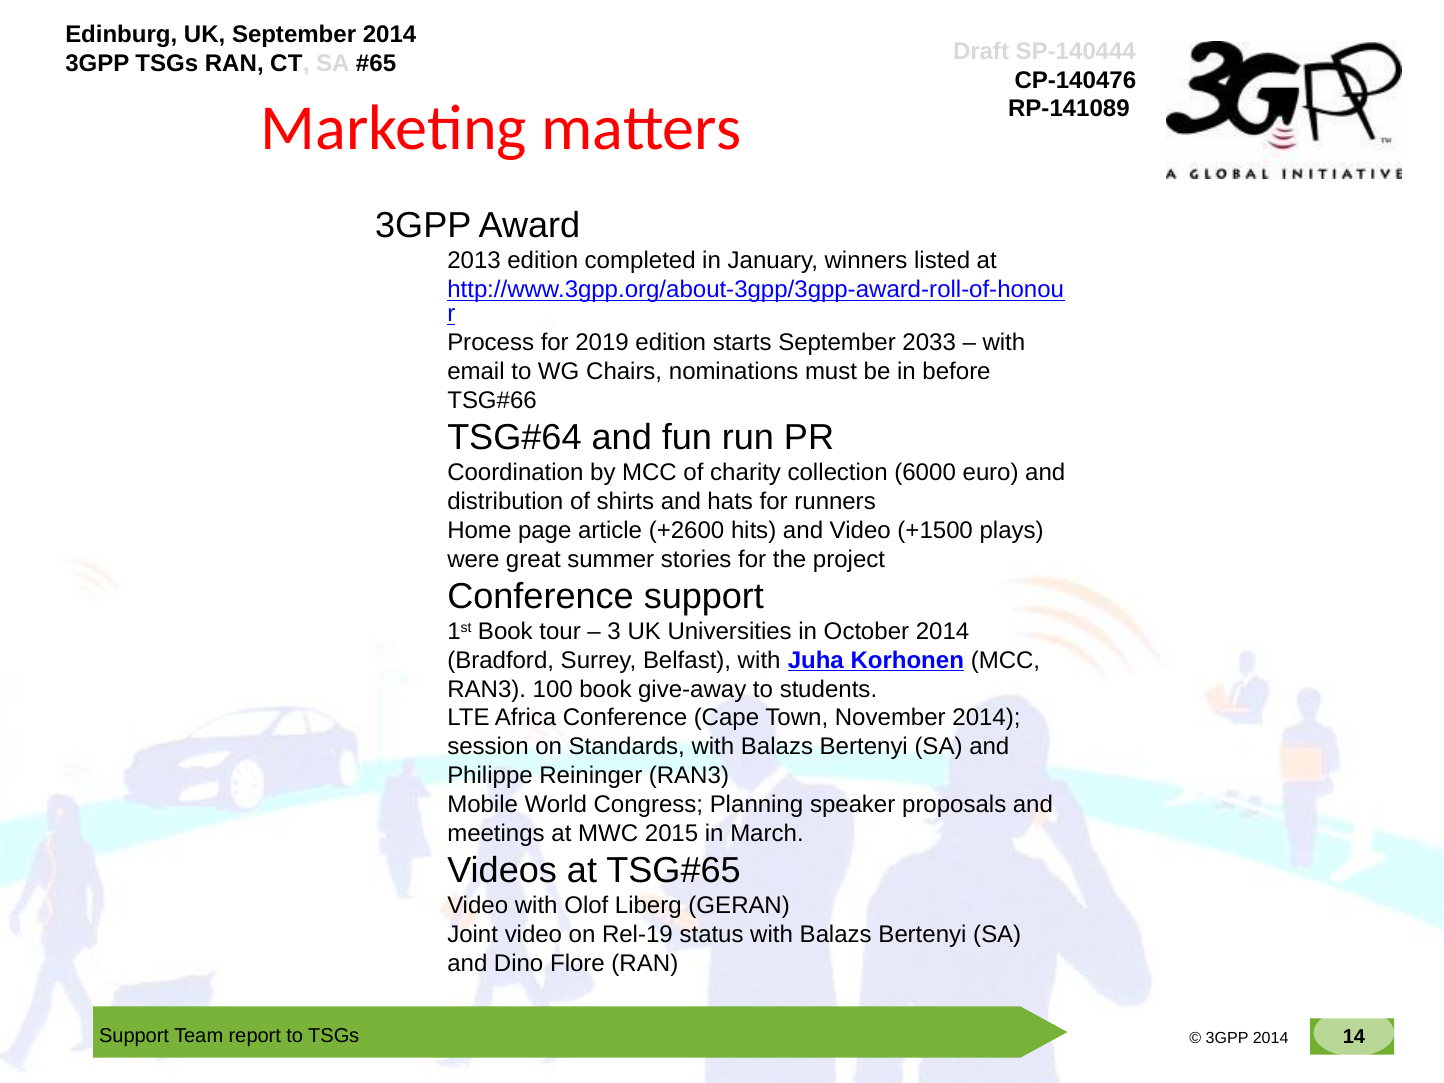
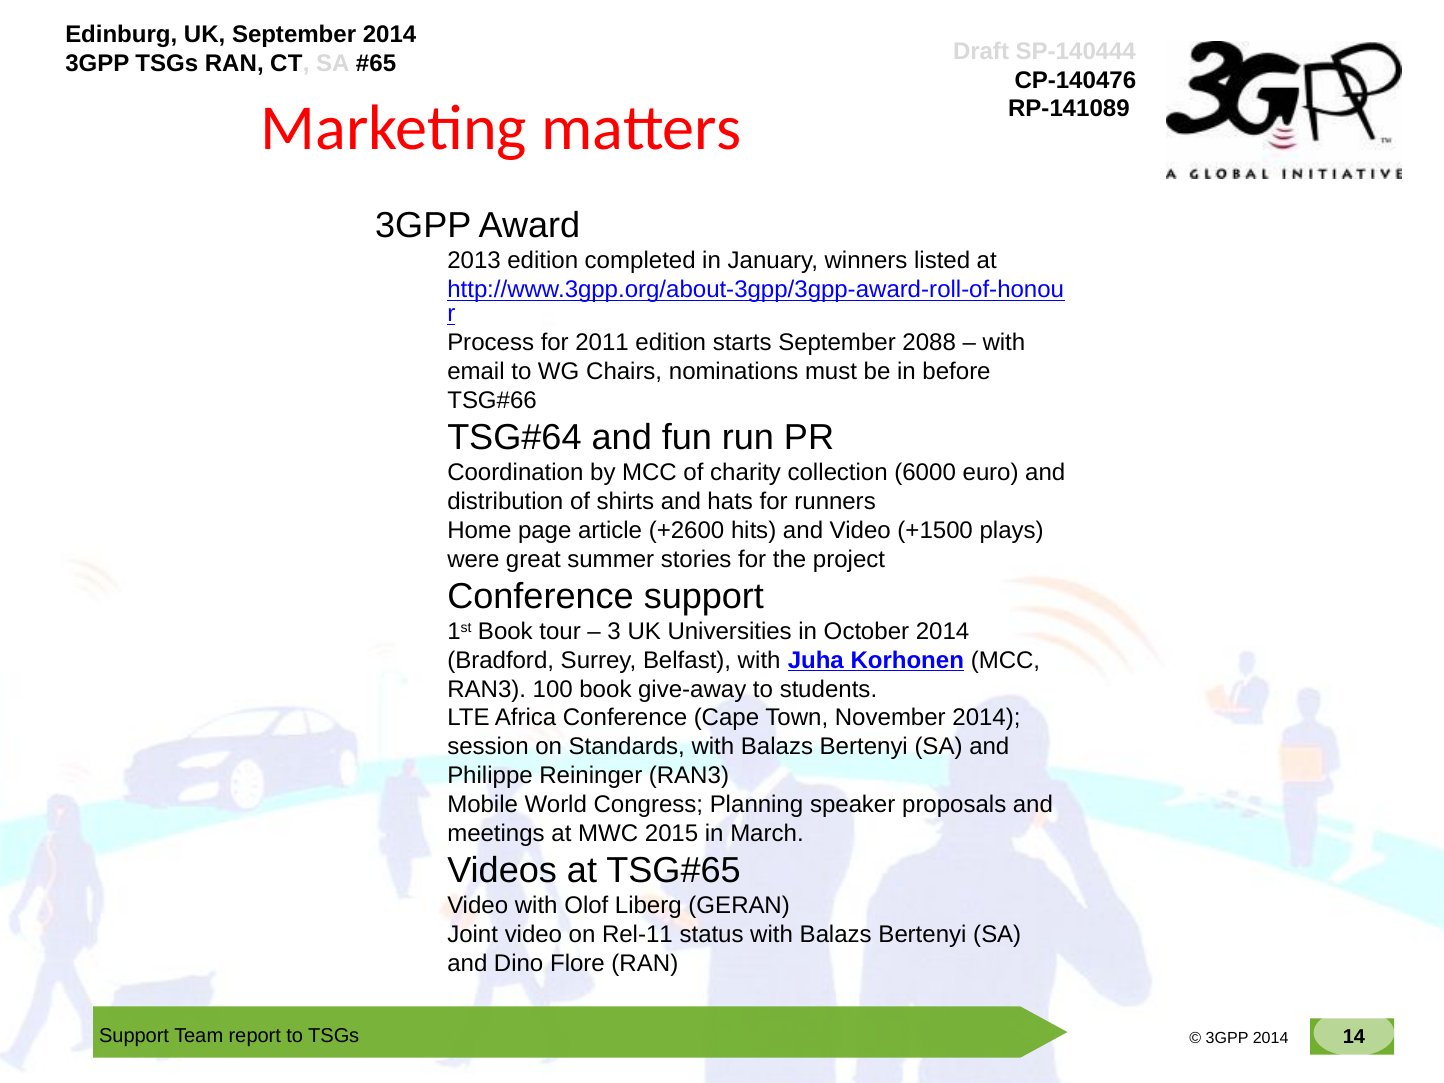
2019: 2019 -> 2011
2033: 2033 -> 2088
Rel-19: Rel-19 -> Rel-11
